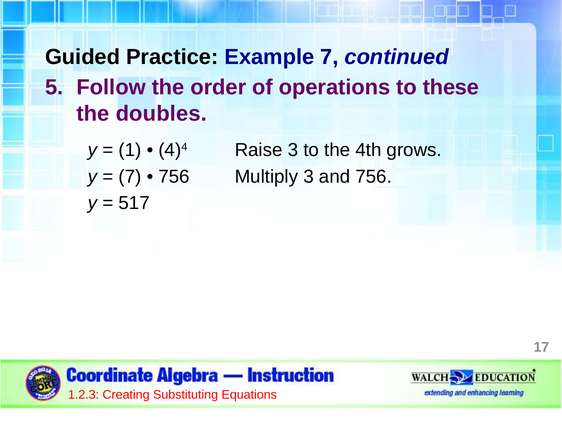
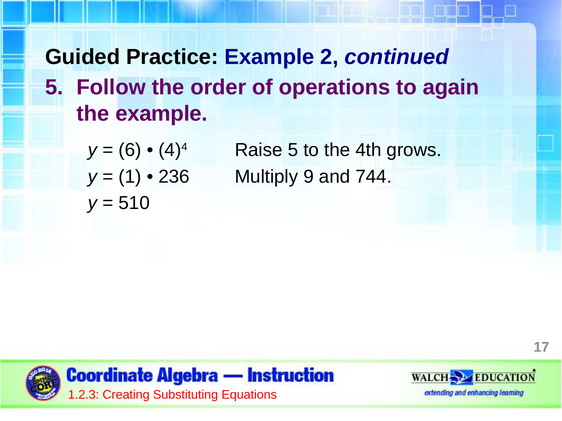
Example 7: 7 -> 2
these: these -> again
the doubles: doubles -> example
1: 1 -> 6
Raise 3: 3 -> 5
7 at (130, 177): 7 -> 1
756 at (174, 177): 756 -> 236
Multiply 3: 3 -> 9
and 756: 756 -> 744
517: 517 -> 510
